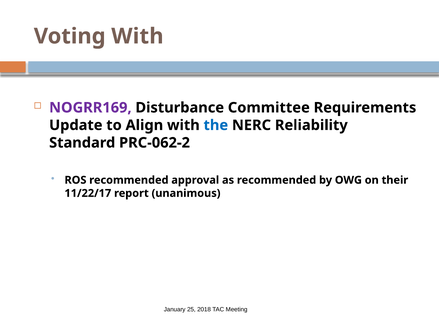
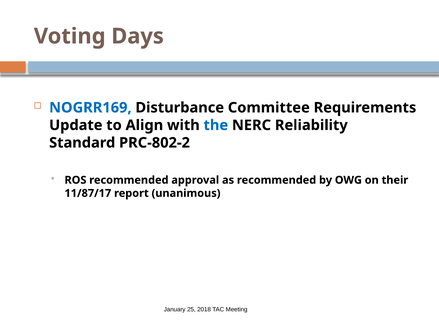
Voting With: With -> Days
NOGRR169 colour: purple -> blue
PRC-062-2: PRC-062-2 -> PRC-802-2
11/22/17: 11/22/17 -> 11/87/17
